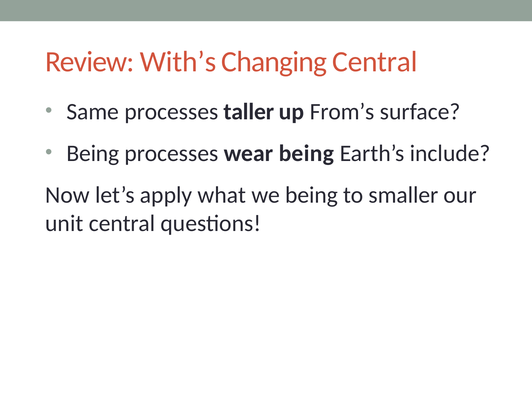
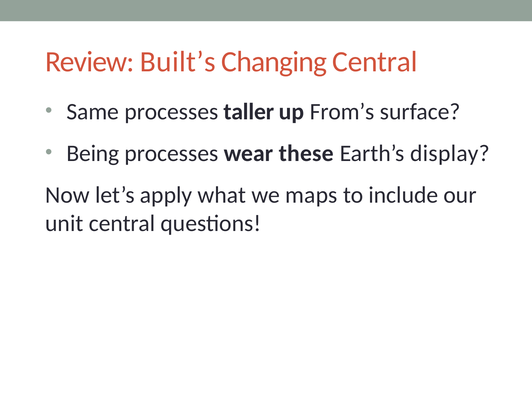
With’s: With’s -> Built’s
wear being: being -> these
include: include -> display
we being: being -> maps
smaller: smaller -> include
